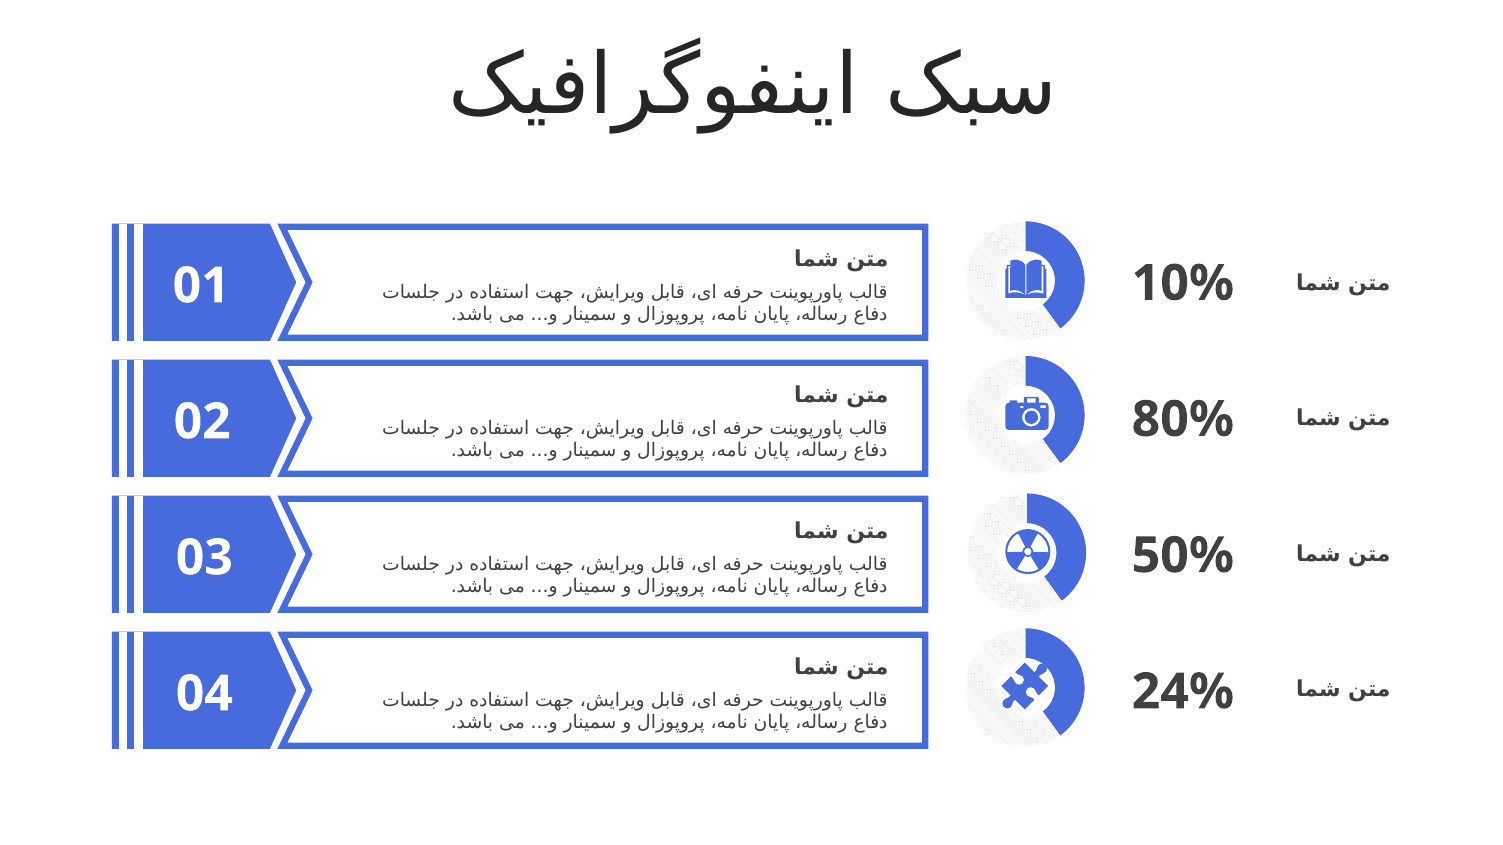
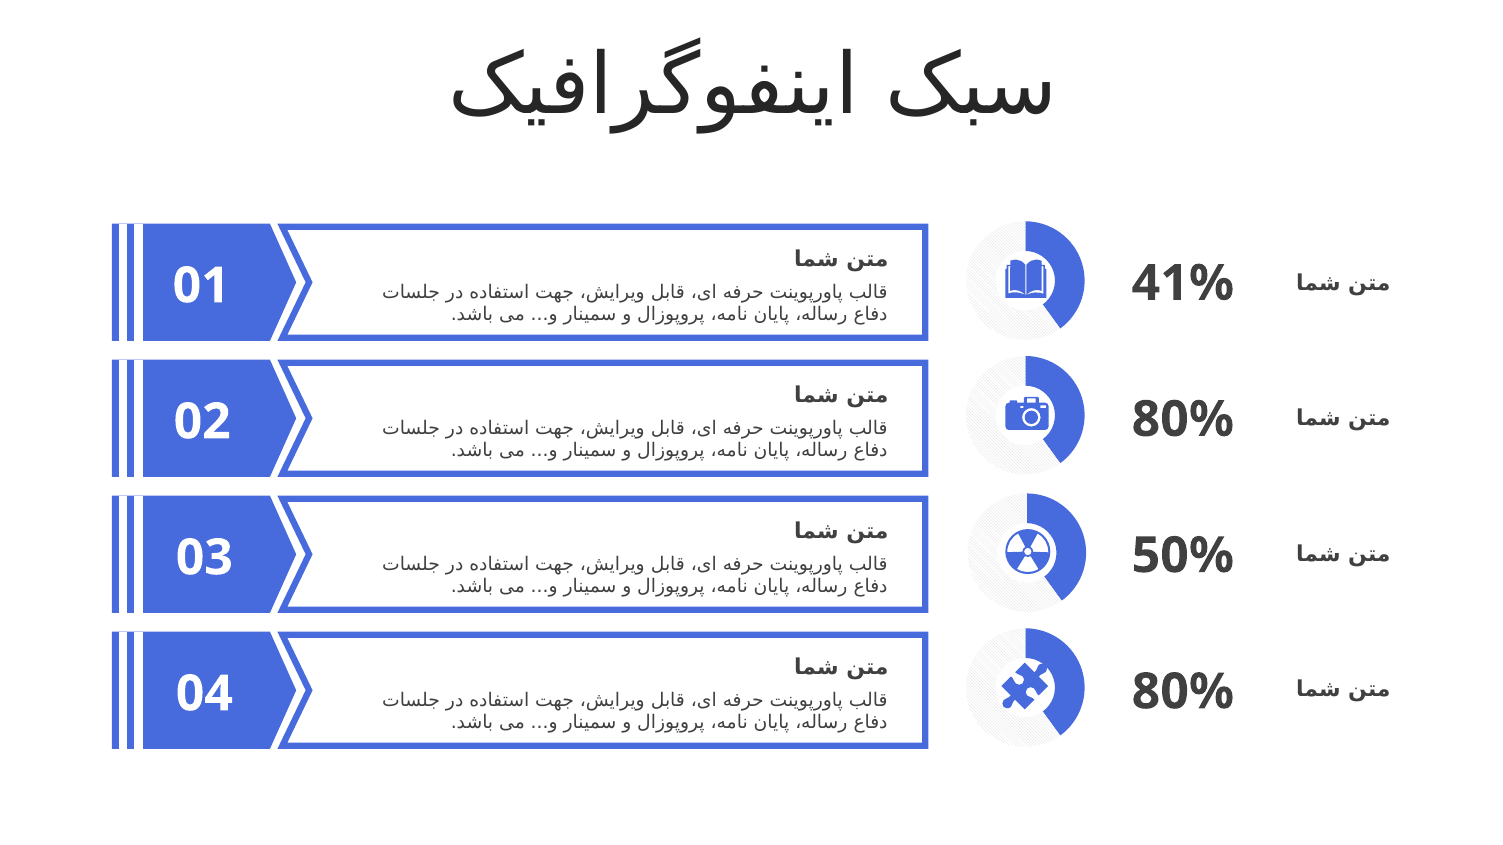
10%: 10% -> 41%
24% at (1183, 692): 24% -> 80%
